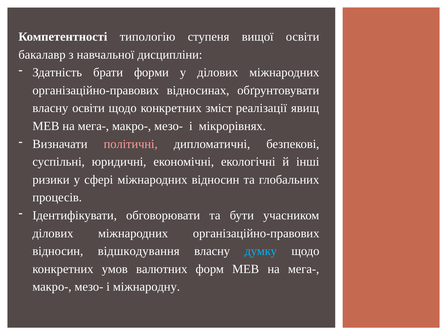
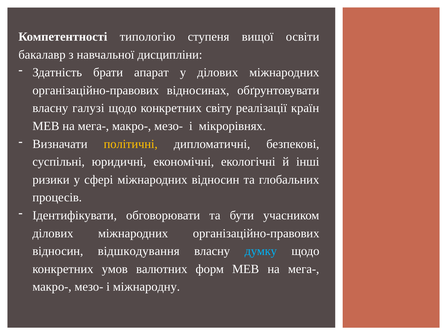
форми: форми -> апарат
власну освіти: освіти -> галузі
зміст: зміст -> світу
явищ: явищ -> країн
політичні colour: pink -> yellow
